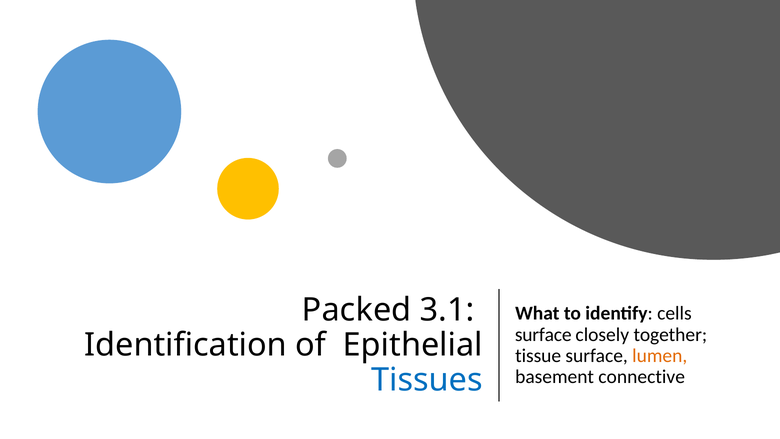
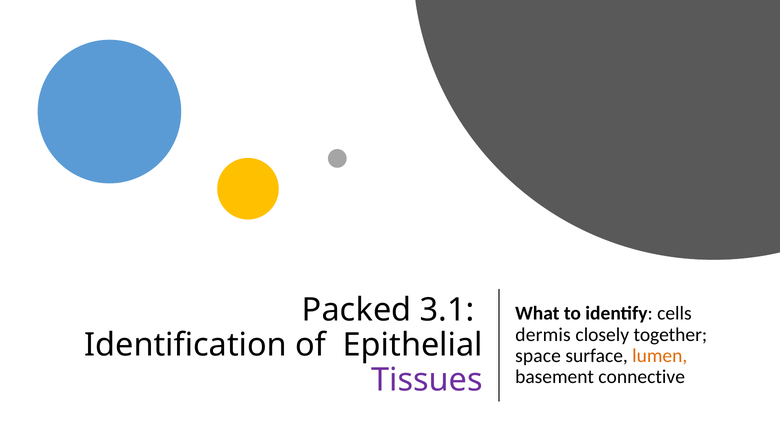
surface at (543, 334): surface -> dermis
tissue: tissue -> space
Tissues colour: blue -> purple
